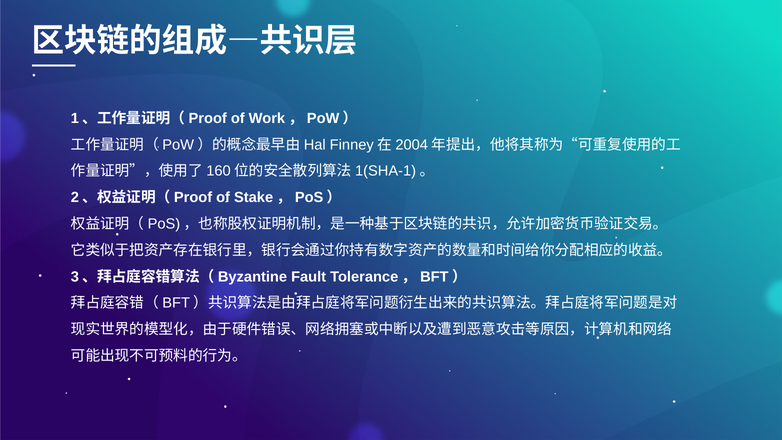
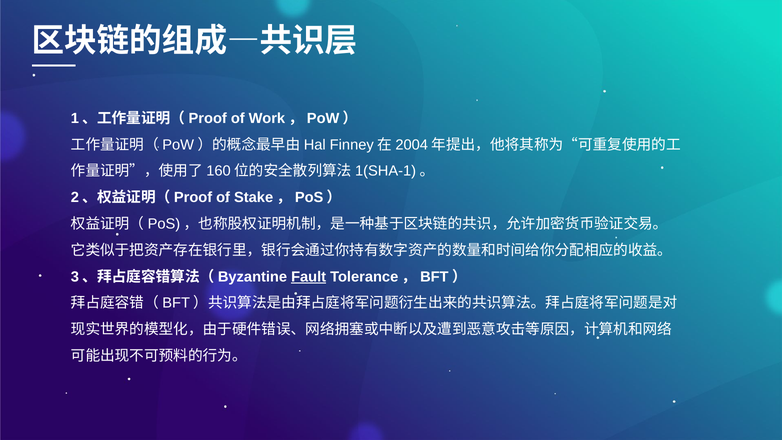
Fault underline: none -> present
